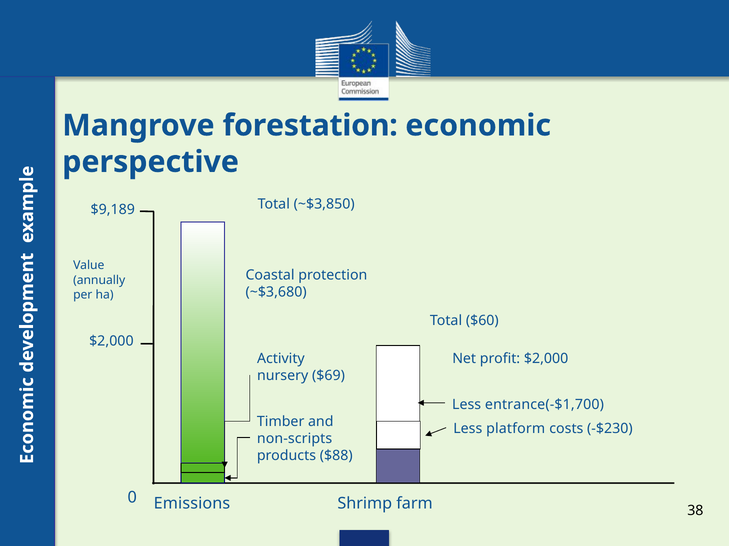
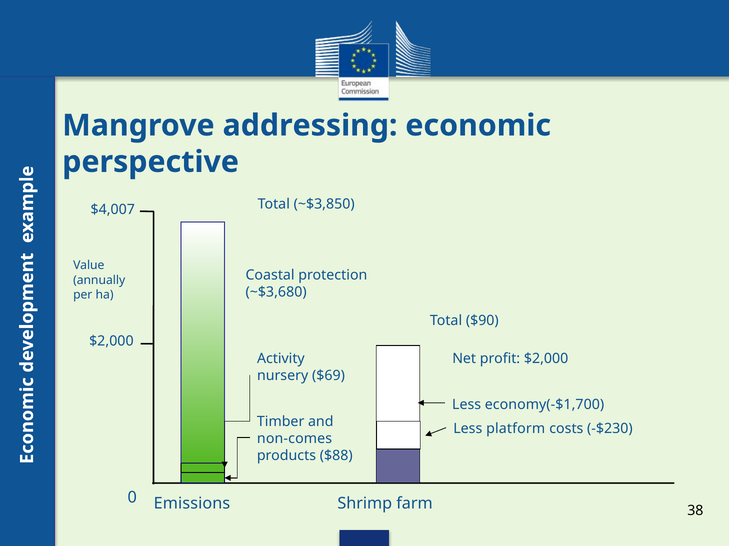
forestation: forestation -> addressing
$9,189: $9,189 -> $4,007
$60: $60 -> $90
entrance(-$1,700: entrance(-$1,700 -> economy(-$1,700
non-scripts: non-scripts -> non-comes
